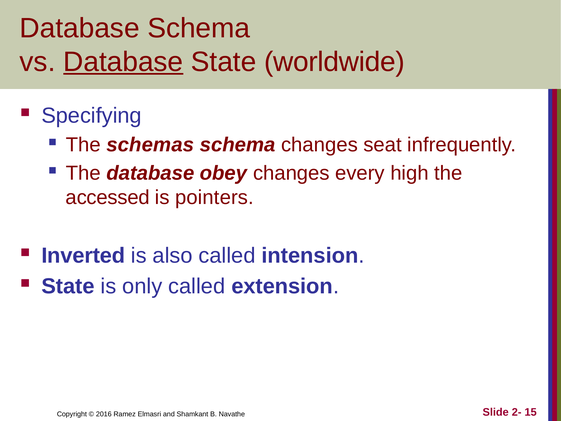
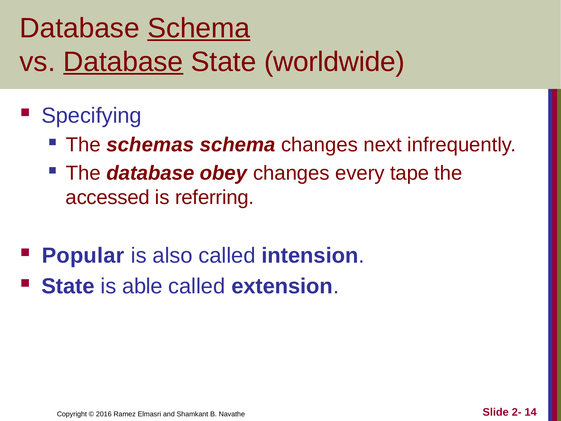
Schema at (199, 28) underline: none -> present
seat: seat -> next
high: high -> tape
pointers: pointers -> referring
Inverted: Inverted -> Popular
only: only -> able
15: 15 -> 14
